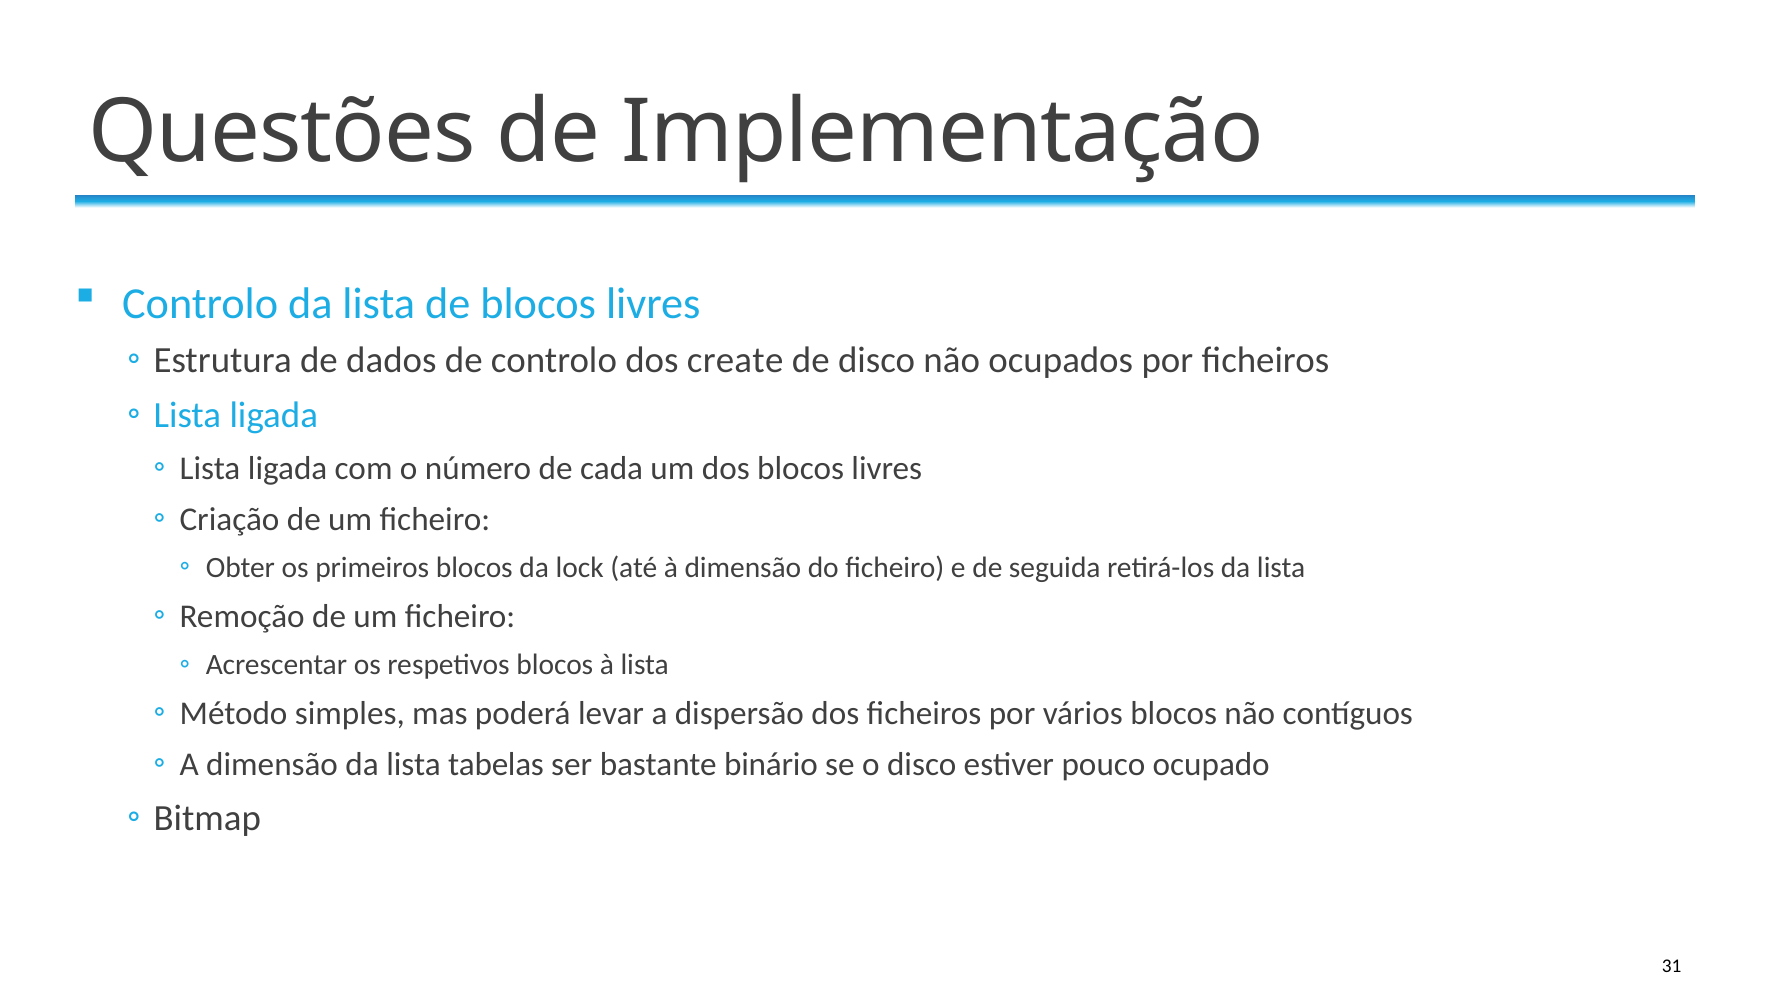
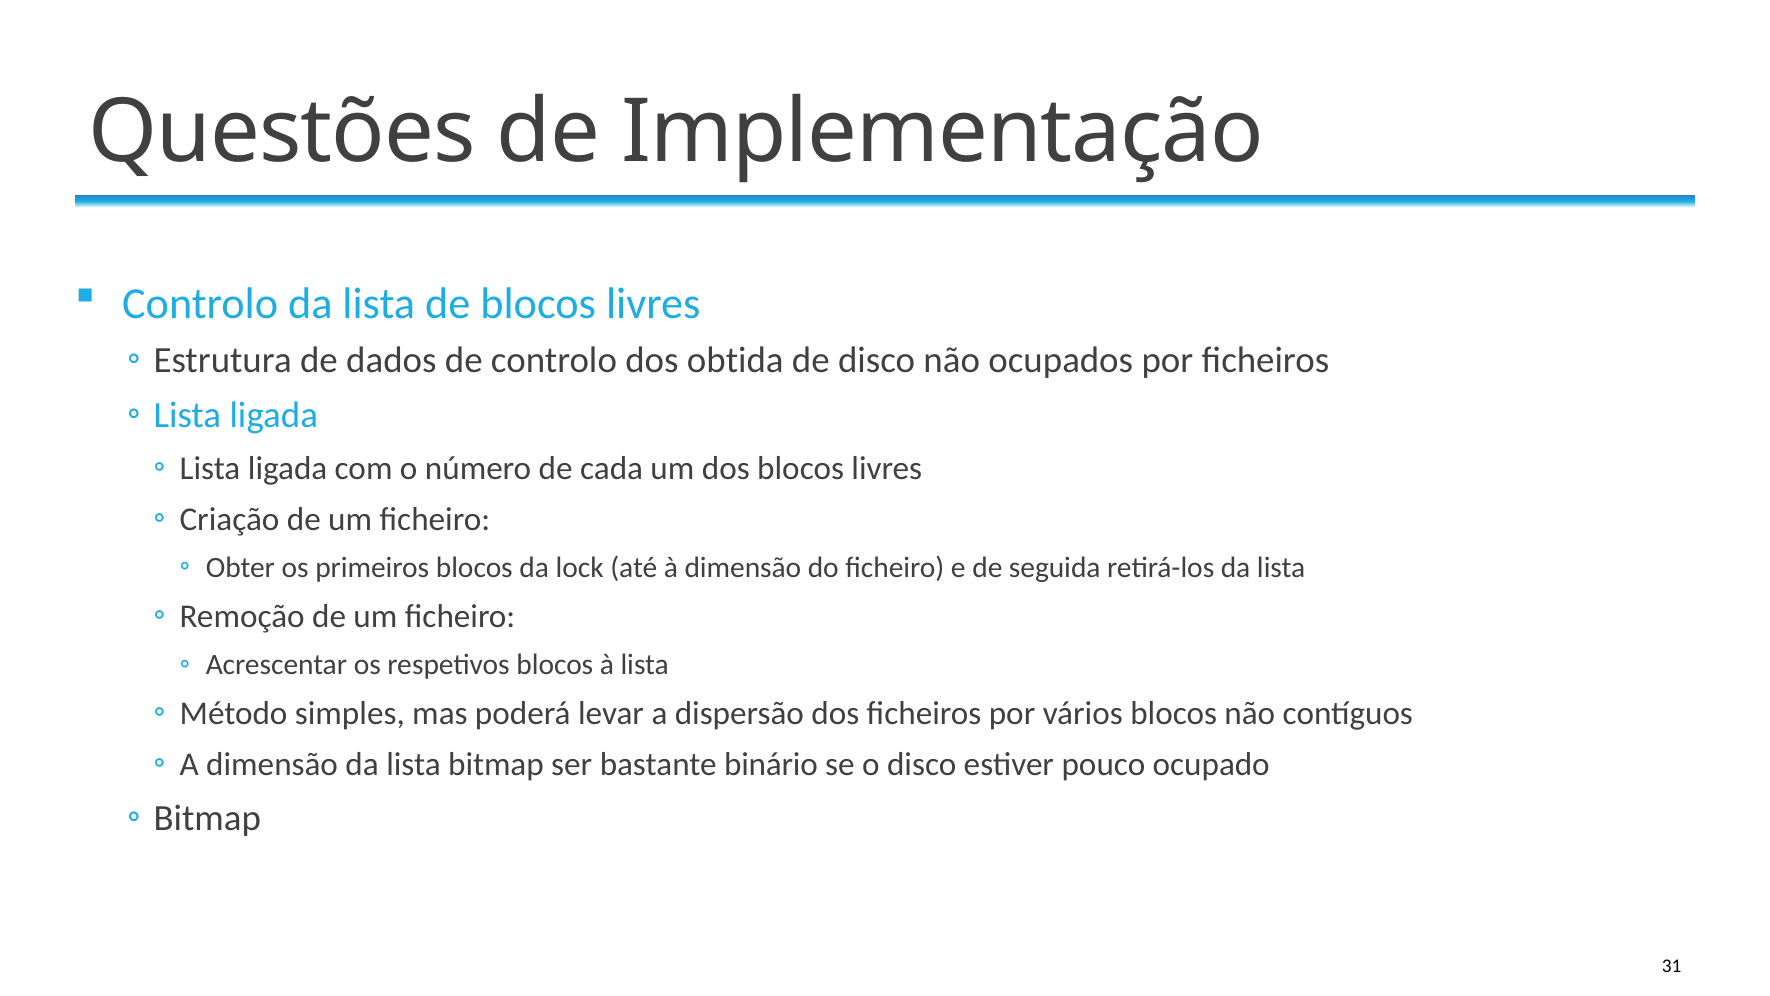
create: create -> obtida
lista tabelas: tabelas -> bitmap
